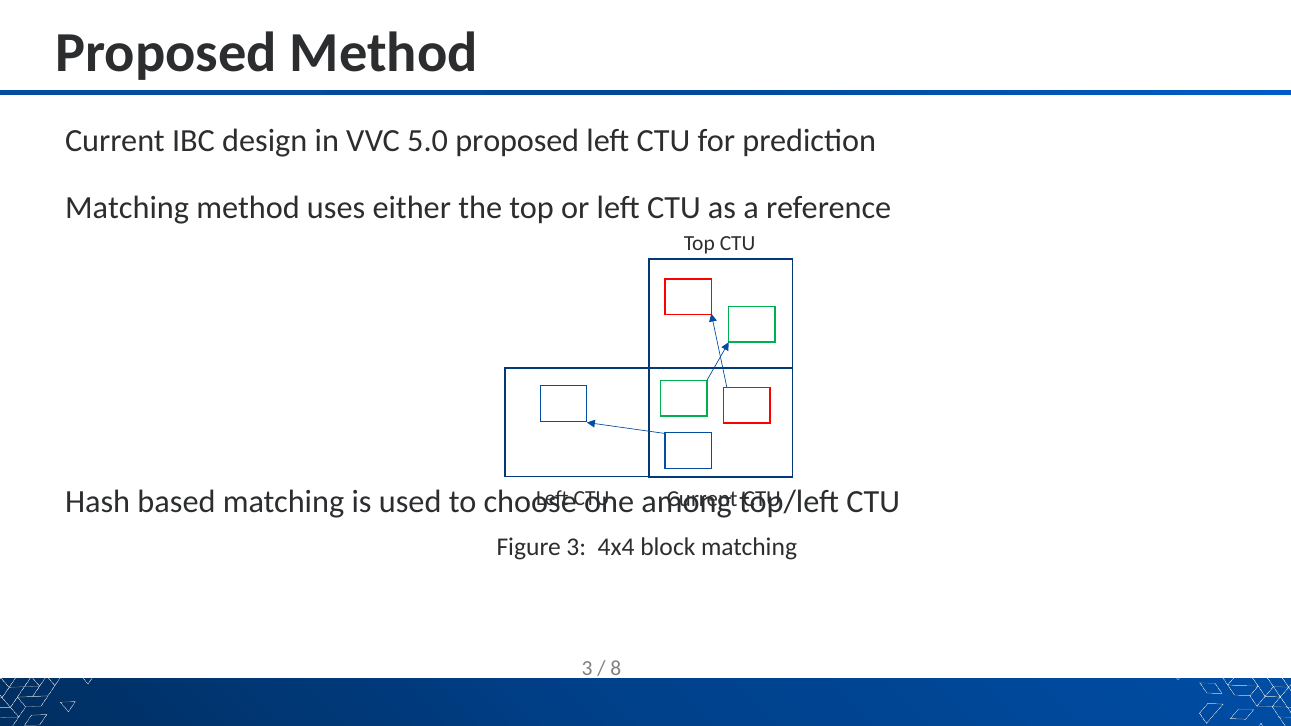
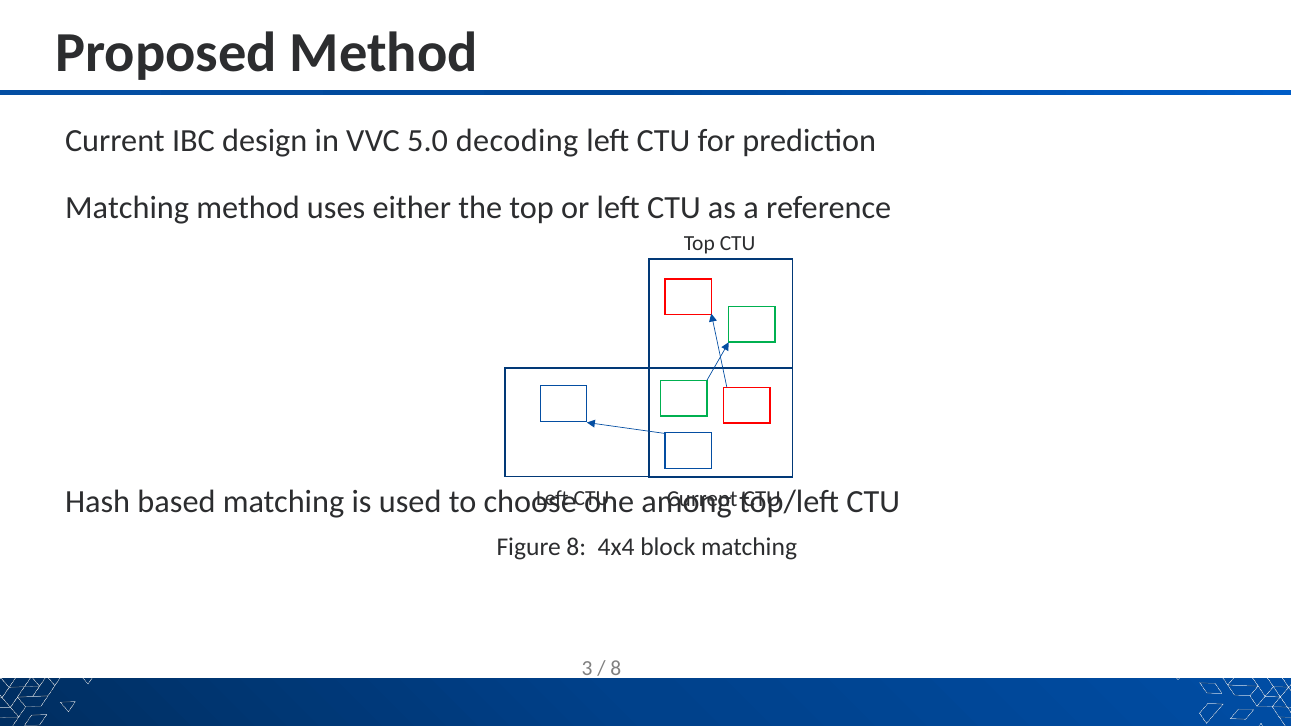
5.0 proposed: proposed -> decoding
Figure 3: 3 -> 8
